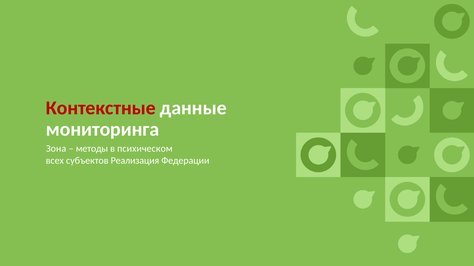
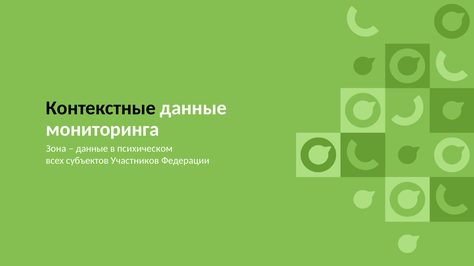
Контекстные colour: red -> black
методы at (92, 149): методы -> данные
Реализация: Реализация -> Участников
